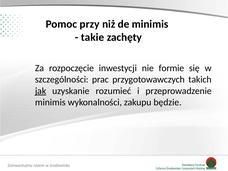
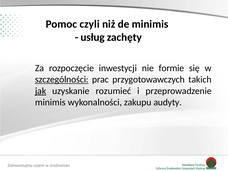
przy: przy -> czyli
takie: takie -> usług
szczególności underline: none -> present
będzie: będzie -> audyty
